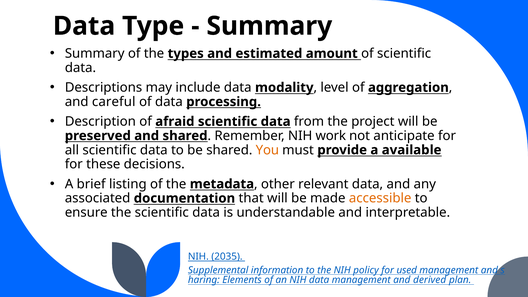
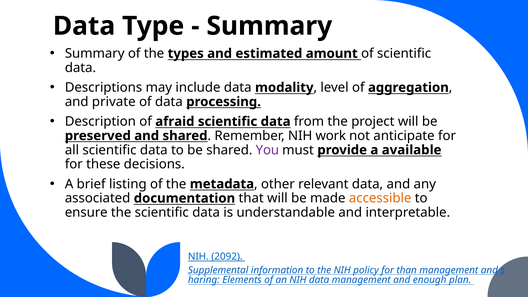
careful: careful -> private
You colour: orange -> purple
2035: 2035 -> 2092
used: used -> than
derived: derived -> enough
